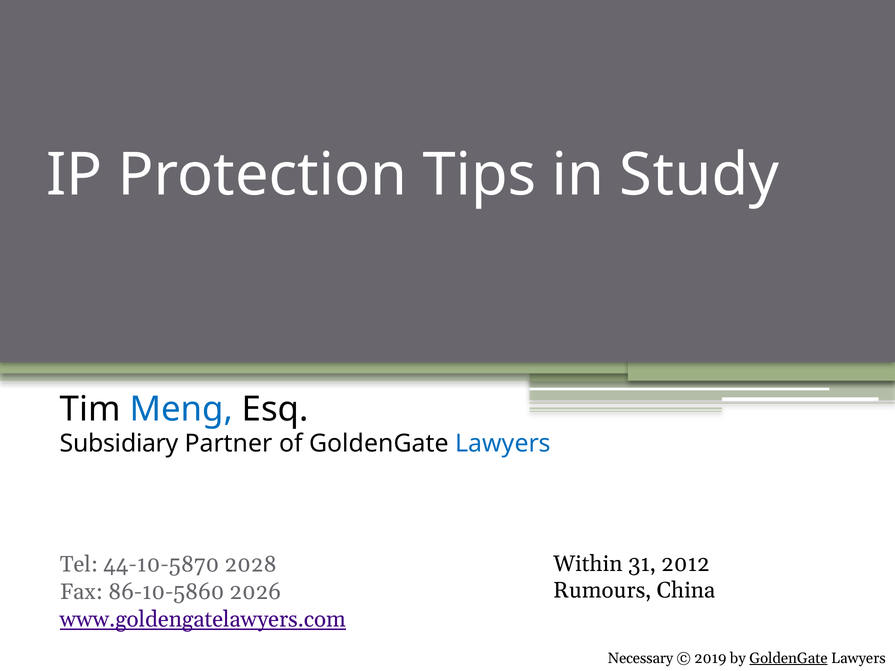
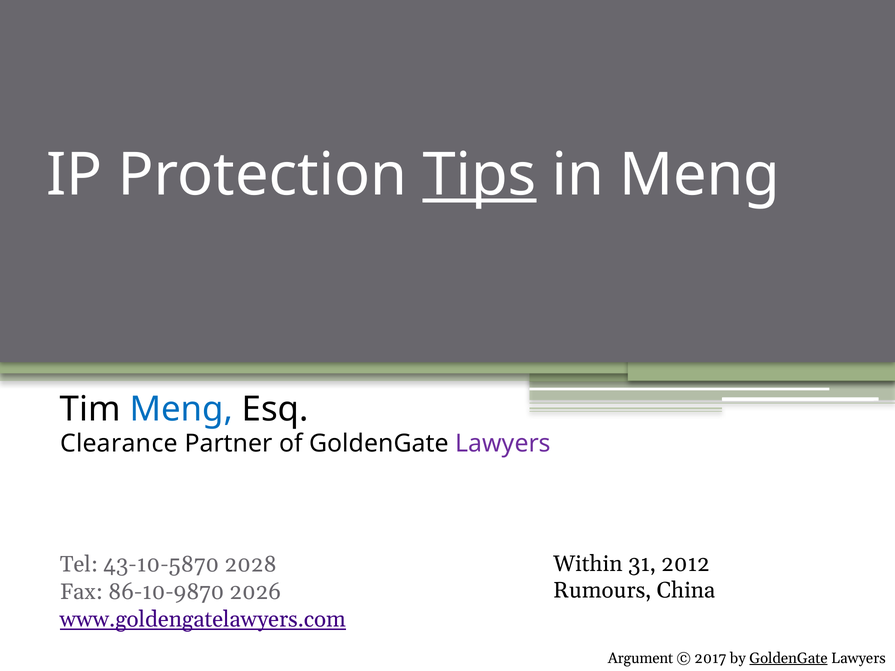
Tips underline: none -> present
in Study: Study -> Meng
Subsidiary: Subsidiary -> Clearance
Lawyers at (503, 444) colour: blue -> purple
44-10-5870: 44-10-5870 -> 43-10-5870
86-10-5860: 86-10-5860 -> 86-10-9870
Necessary: Necessary -> Argument
2019: 2019 -> 2017
